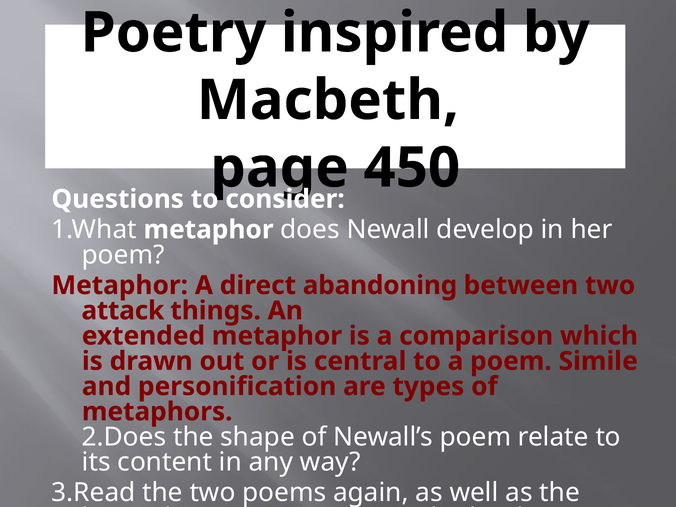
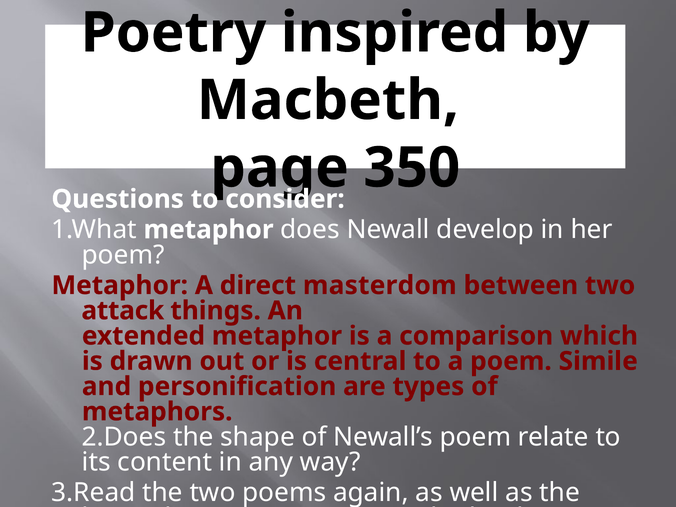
450: 450 -> 350
abandoning: abandoning -> masterdom
